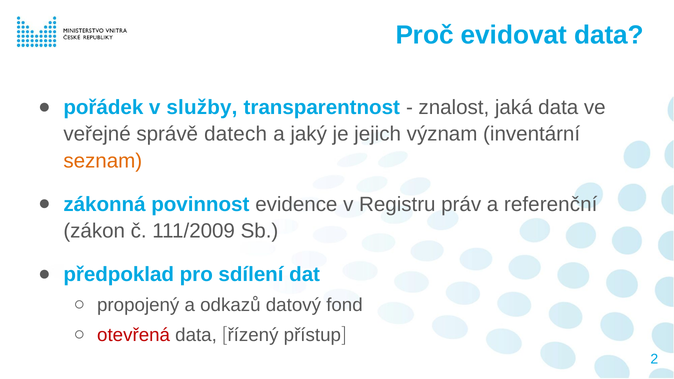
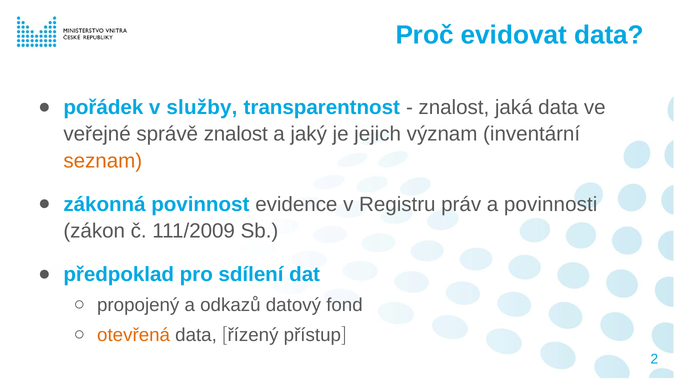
správě datech: datech -> znalost
referenční: referenční -> povinnosti
otevřená colour: red -> orange
